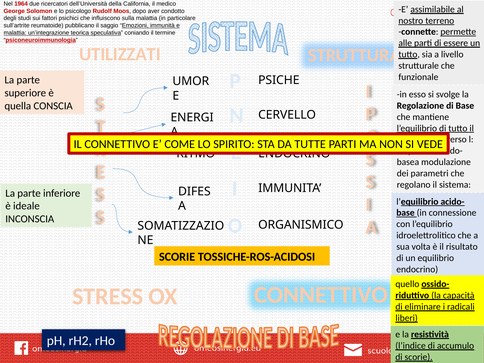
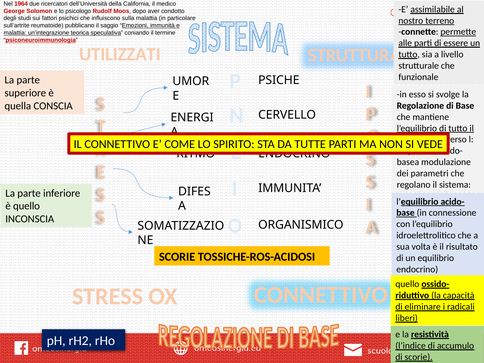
è ideale: ideale -> quello
